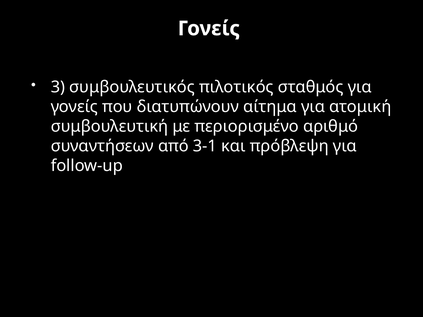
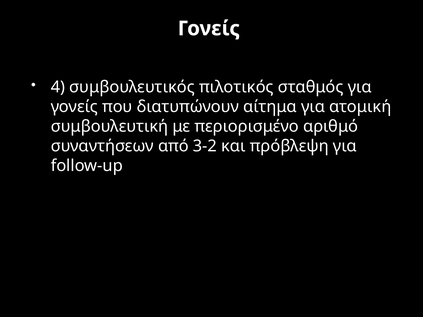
3: 3 -> 4
3-1: 3-1 -> 3-2
